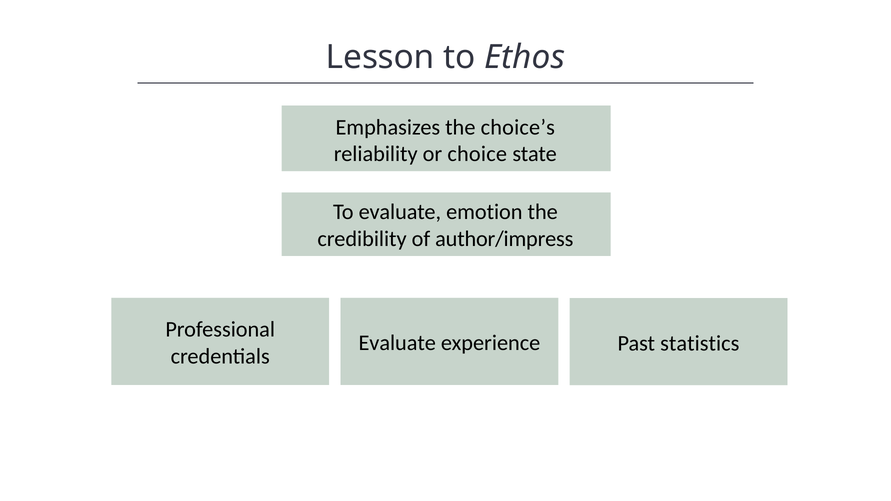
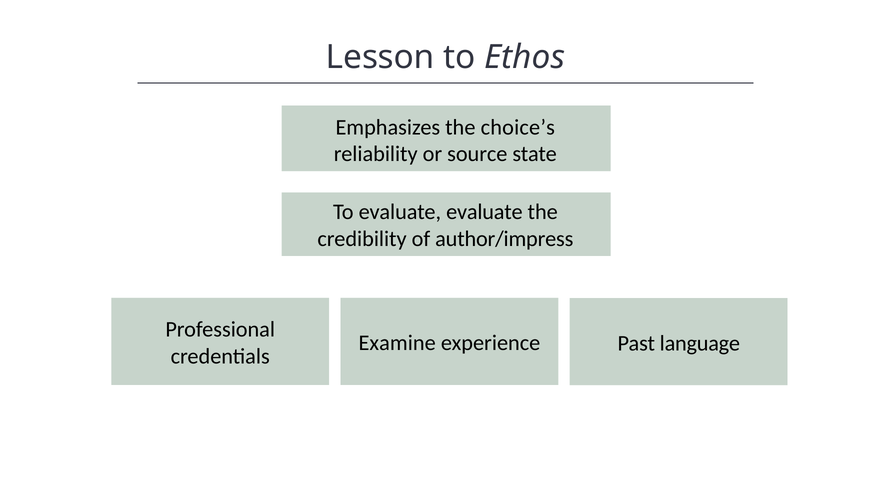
choice: choice -> source
evaluate emotion: emotion -> evaluate
Evaluate at (397, 343): Evaluate -> Examine
statistics: statistics -> language
